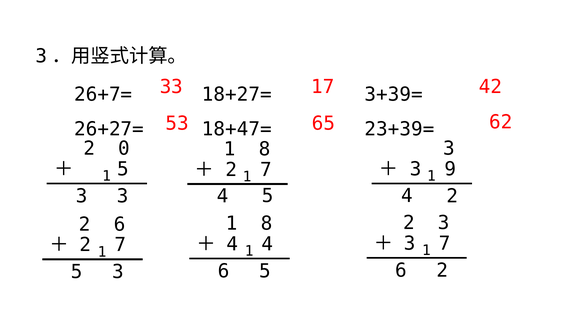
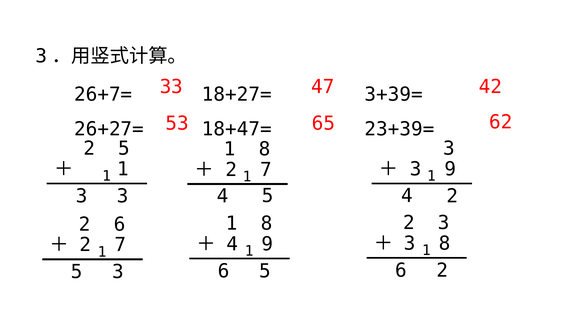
17: 17 -> 47
2 0: 0 -> 5
5 at (123, 169): 5 -> 1
3 7: 7 -> 8
4 4: 4 -> 9
